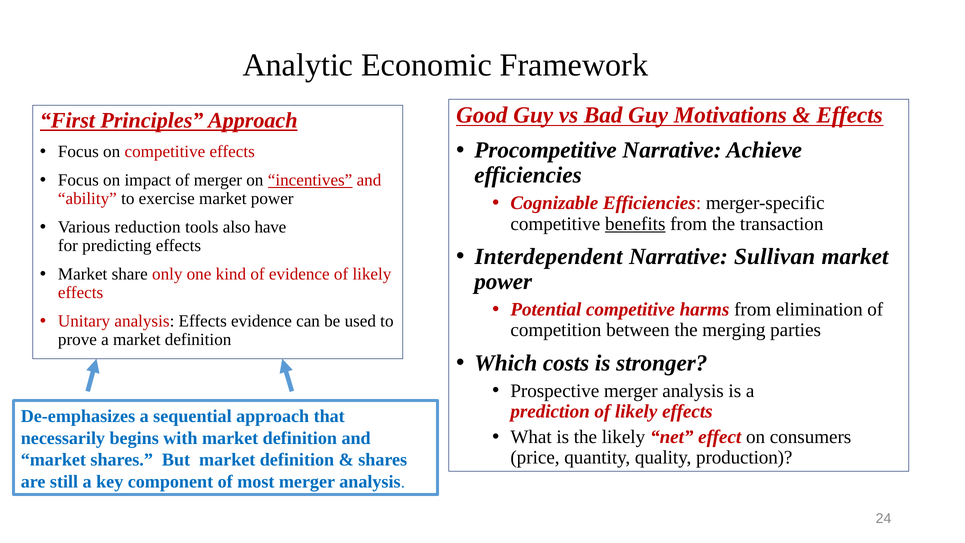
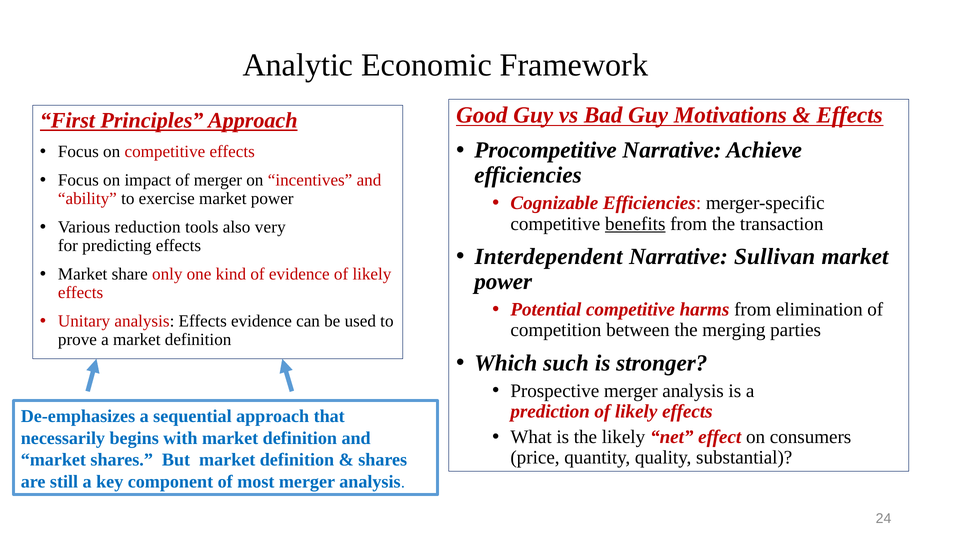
incentives underline: present -> none
have: have -> very
costs: costs -> such
production: production -> substantial
